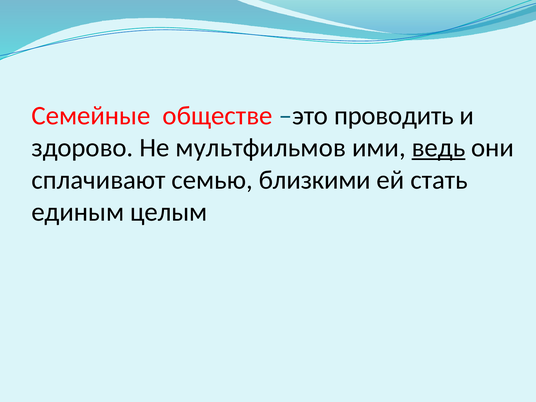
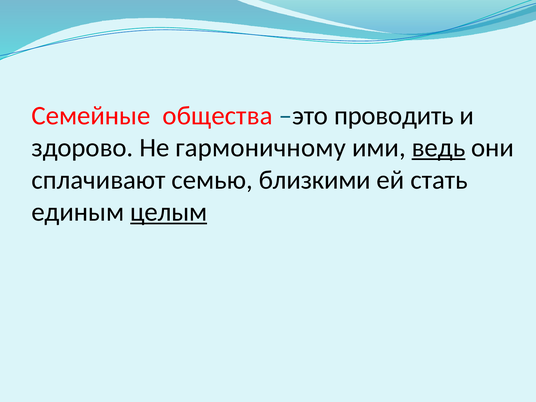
обществе: обществе -> общества
мультфильмов: мультфильмов -> гармоничному
целым underline: none -> present
